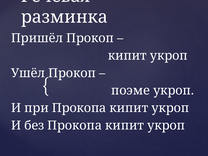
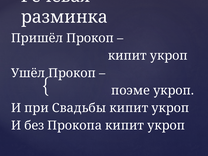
при Прокопа: Прокопа -> Свадьбы
